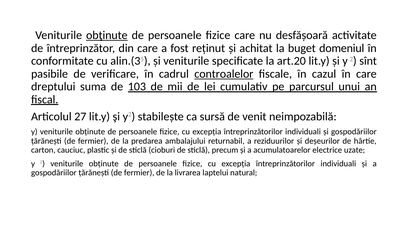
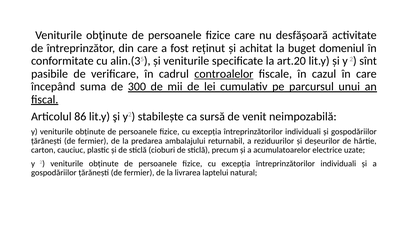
obţinute at (107, 35) underline: present -> none
dreptului: dreptului -> începând
103: 103 -> 300
27: 27 -> 86
